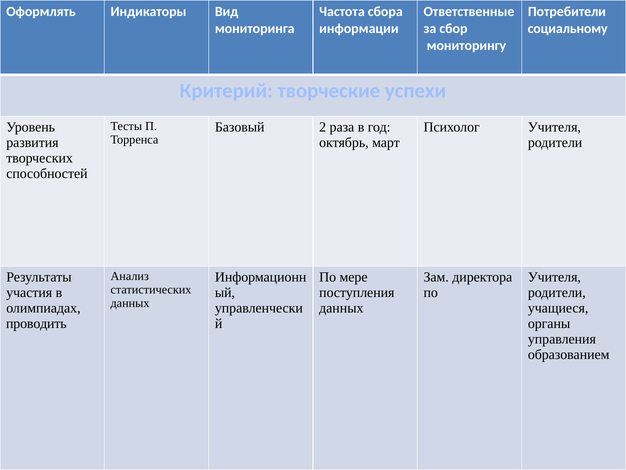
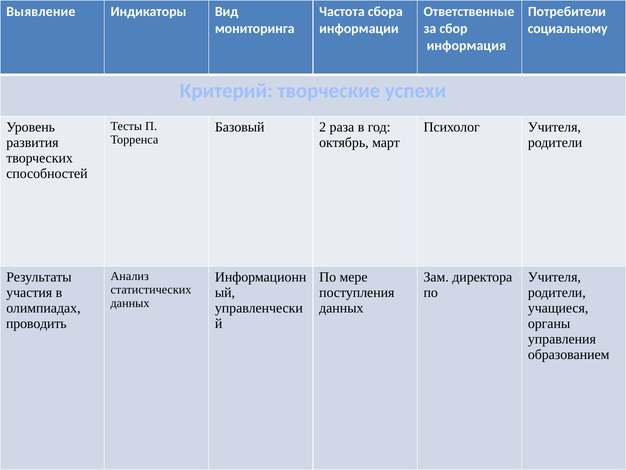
Оформлять: Оформлять -> Выявление
мониторингу: мониторингу -> информация
